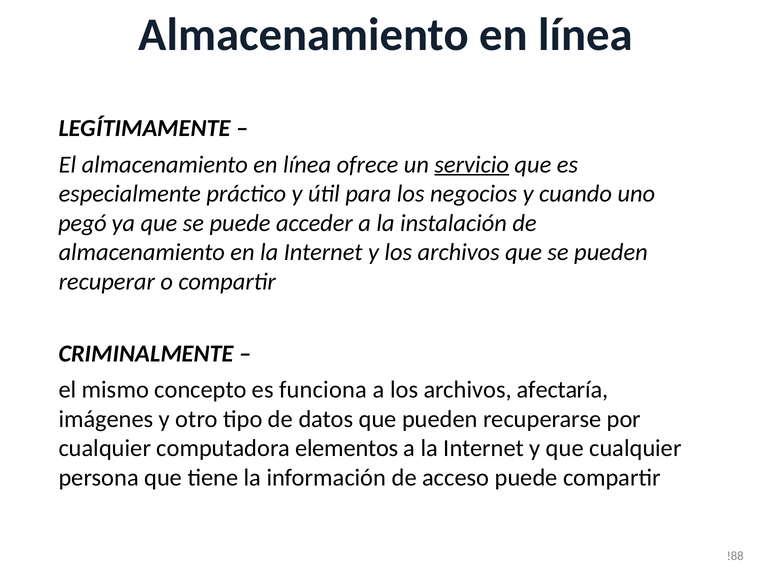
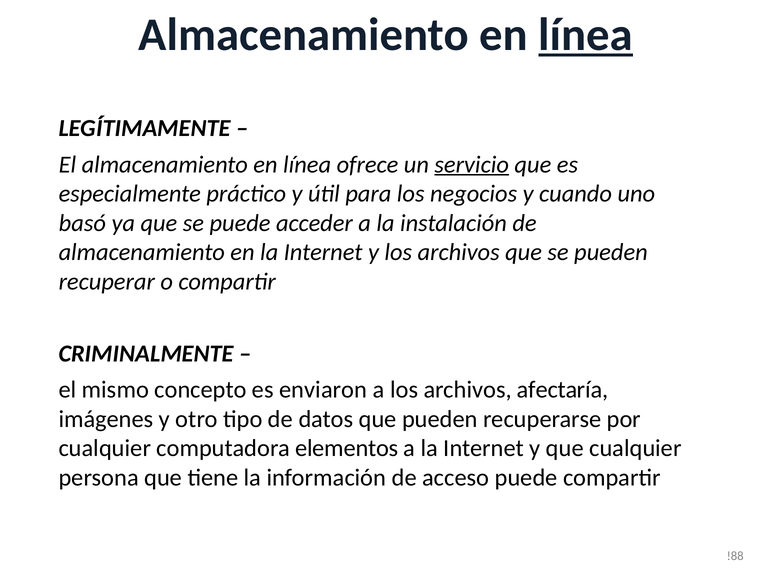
línea at (586, 35) underline: none -> present
pegó: pegó -> basó
funciona: funciona -> enviaron
